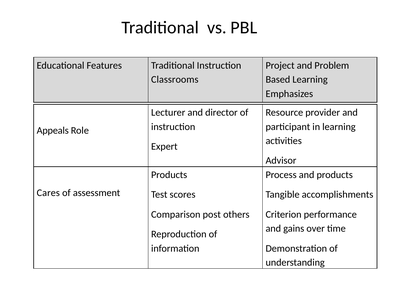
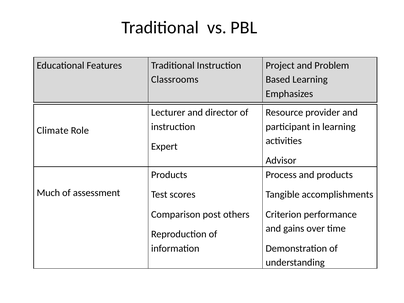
Appeals: Appeals -> Climate
Cares: Cares -> Much
